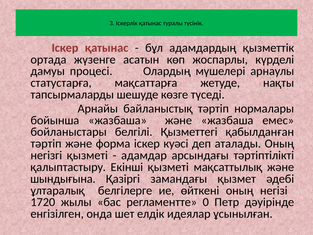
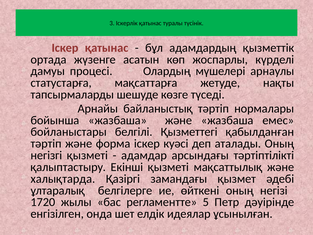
шындығына: шындығына -> халықтарда
0: 0 -> 5
